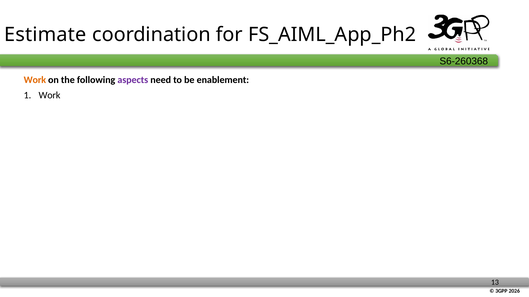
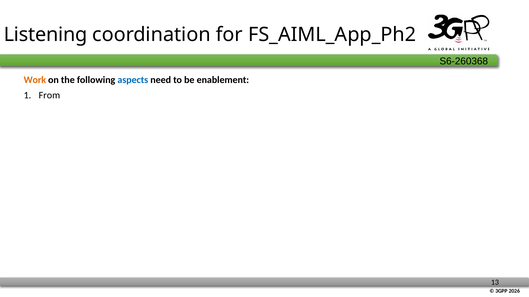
Estimate: Estimate -> Listening
aspects colour: purple -> blue
Work at (49, 95): Work -> From
